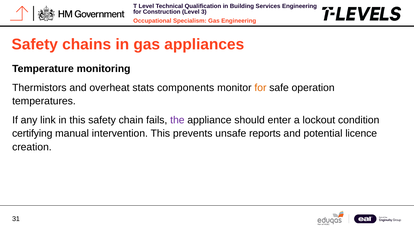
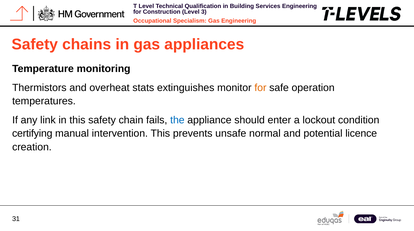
components: components -> extinguishes
the colour: purple -> blue
reports: reports -> normal
